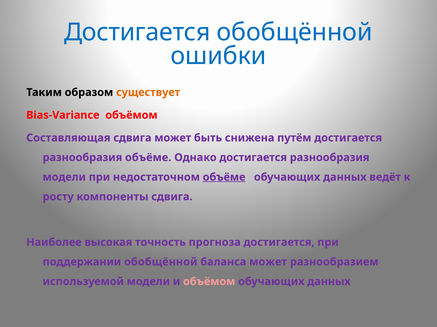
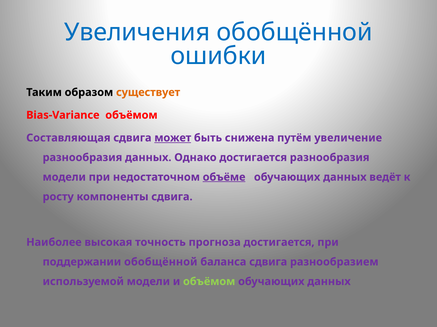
Достигается at (137, 32): Достигается -> Увеличения
может at (173, 138) underline: none -> present
путём достигается: достигается -> увеличение
разнообразия объёме: объёме -> данных
баланса может: может -> сдвига
объёмом at (209, 282) colour: pink -> light green
